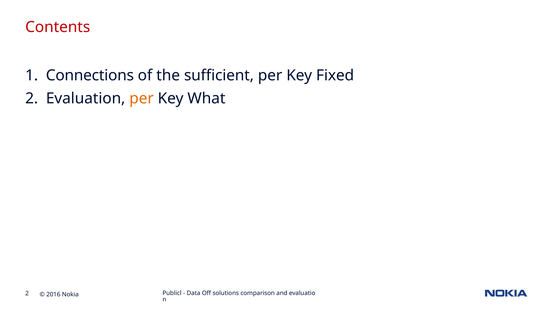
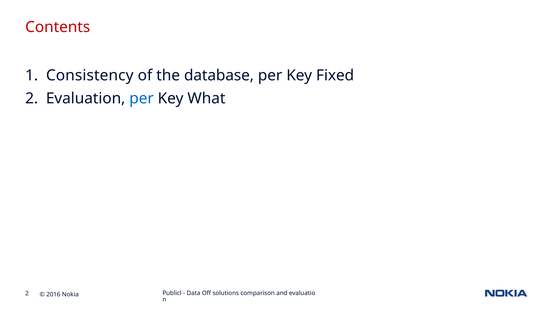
Connections: Connections -> Consistency
sufficient: sufficient -> database
per at (142, 98) colour: orange -> blue
